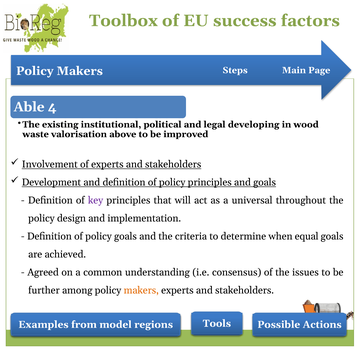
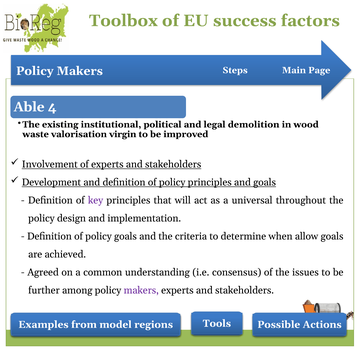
developing: developing -> demolition
above: above -> virgin
equal: equal -> allow
makers at (141, 291) colour: orange -> purple
